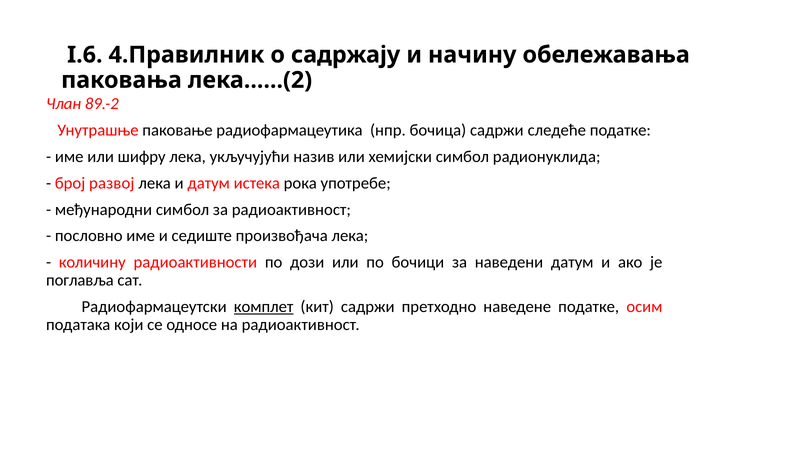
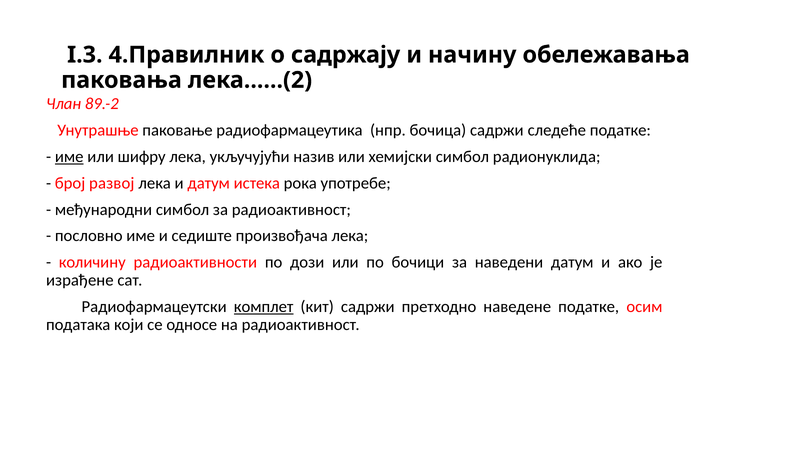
I.6: I.6 -> I.3
име at (69, 157) underline: none -> present
поглавља: поглавља -> израђене
